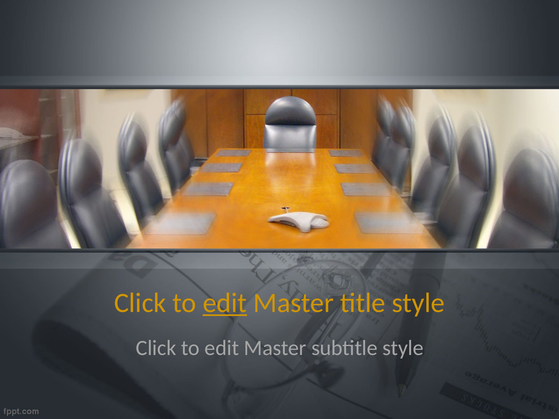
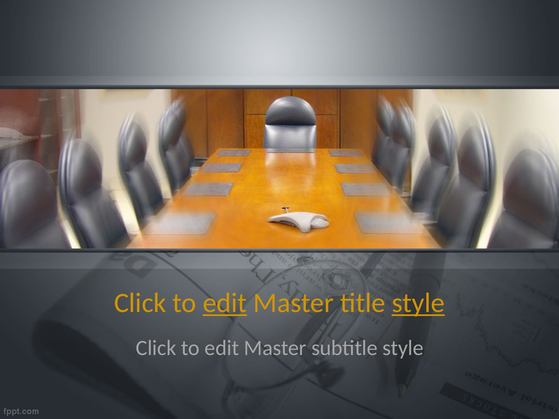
style at (418, 303) underline: none -> present
